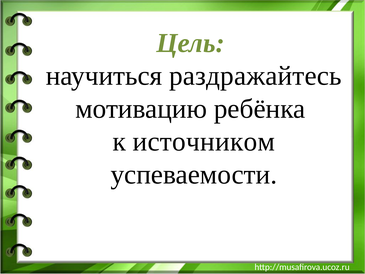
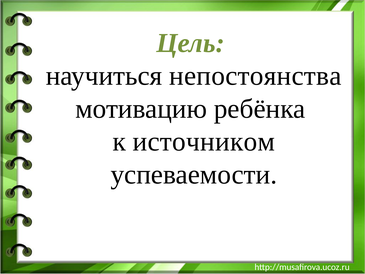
раздражайтесь: раздражайтесь -> непостоянства
